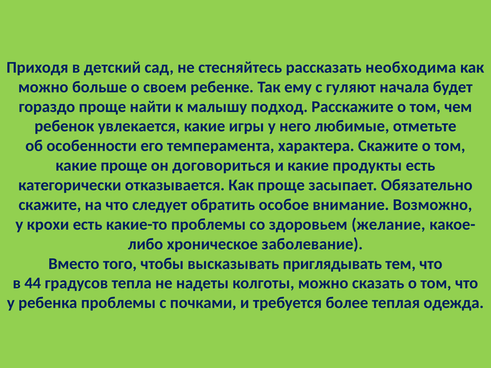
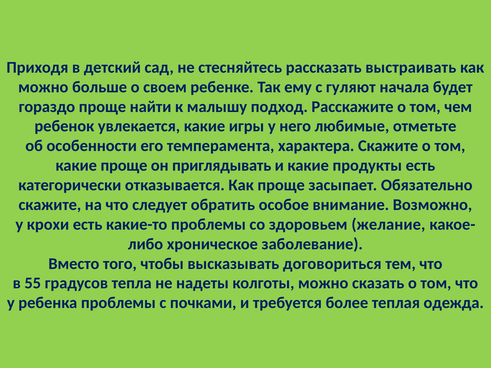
необходима: необходима -> выстраивать
договориться: договориться -> приглядывать
приглядывать: приглядывать -> договориться
44: 44 -> 55
